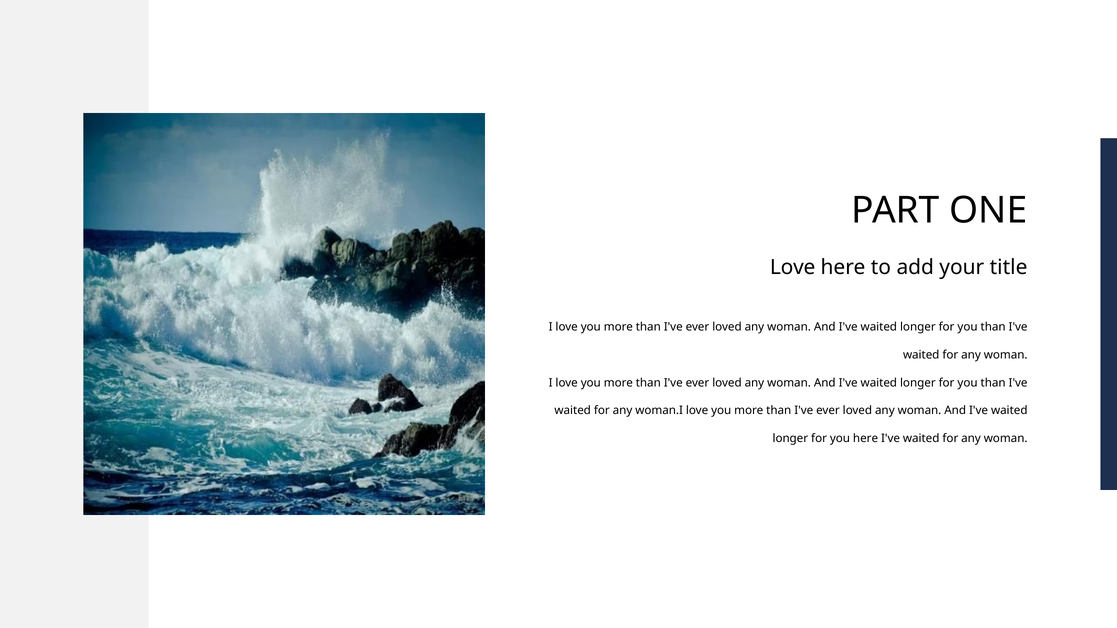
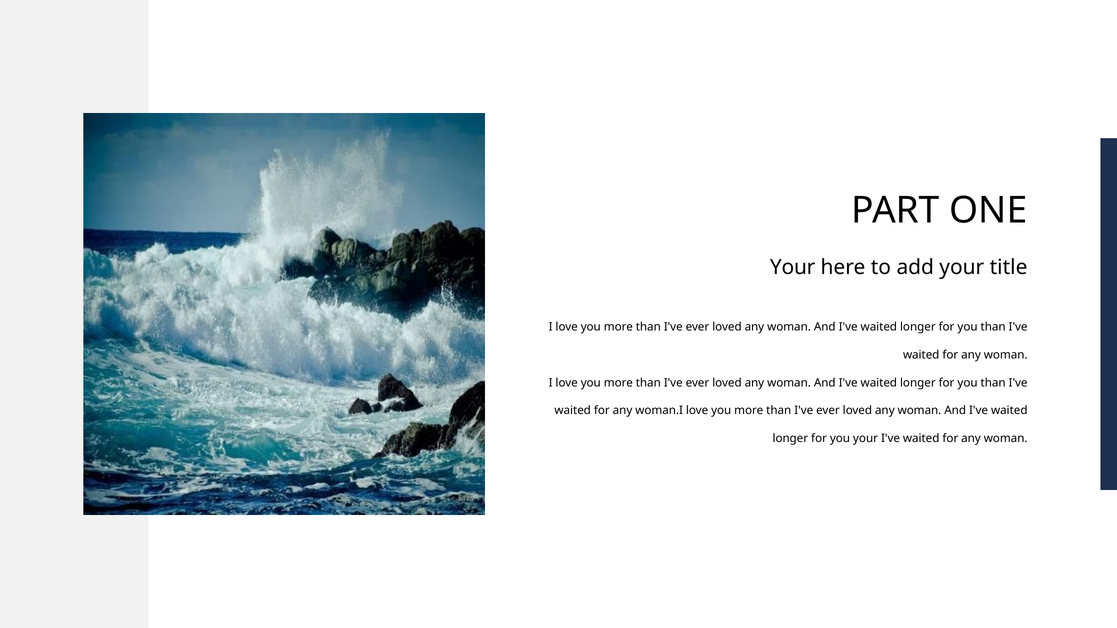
Love at (793, 267): Love -> Your
you here: here -> your
